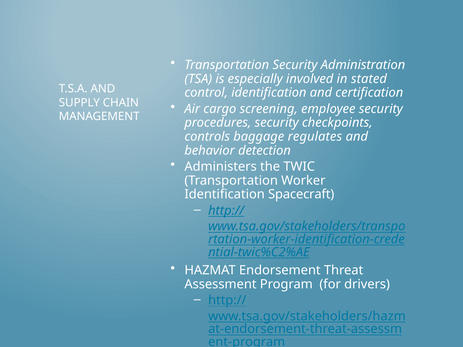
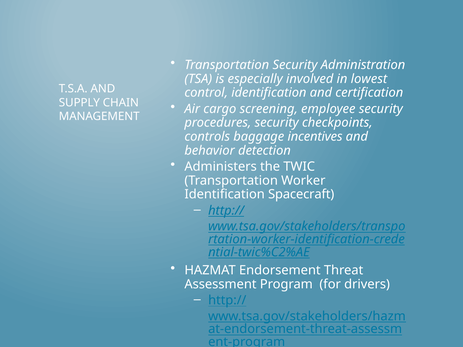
stated: stated -> lowest
regulates: regulates -> incentives
